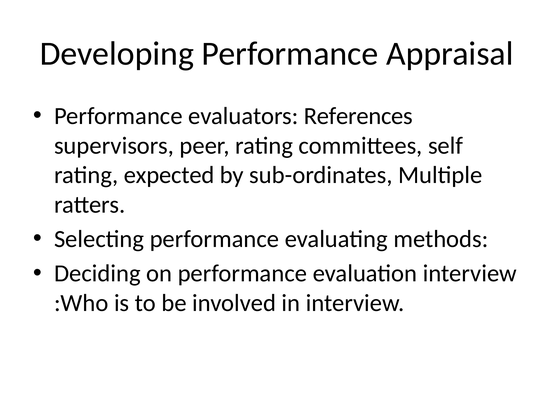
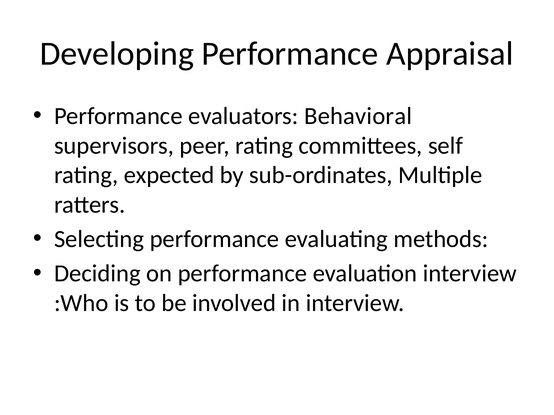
References: References -> Behavioral
